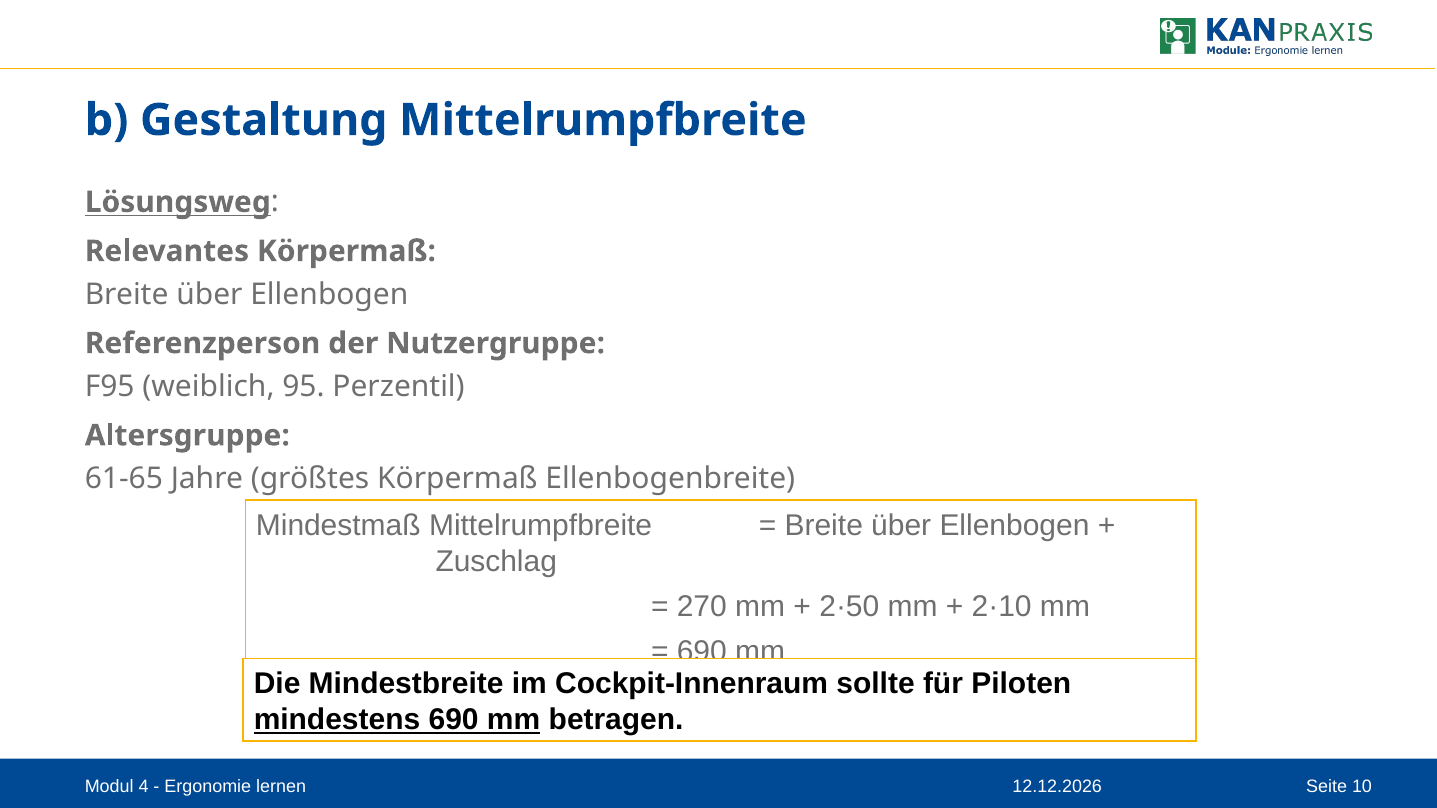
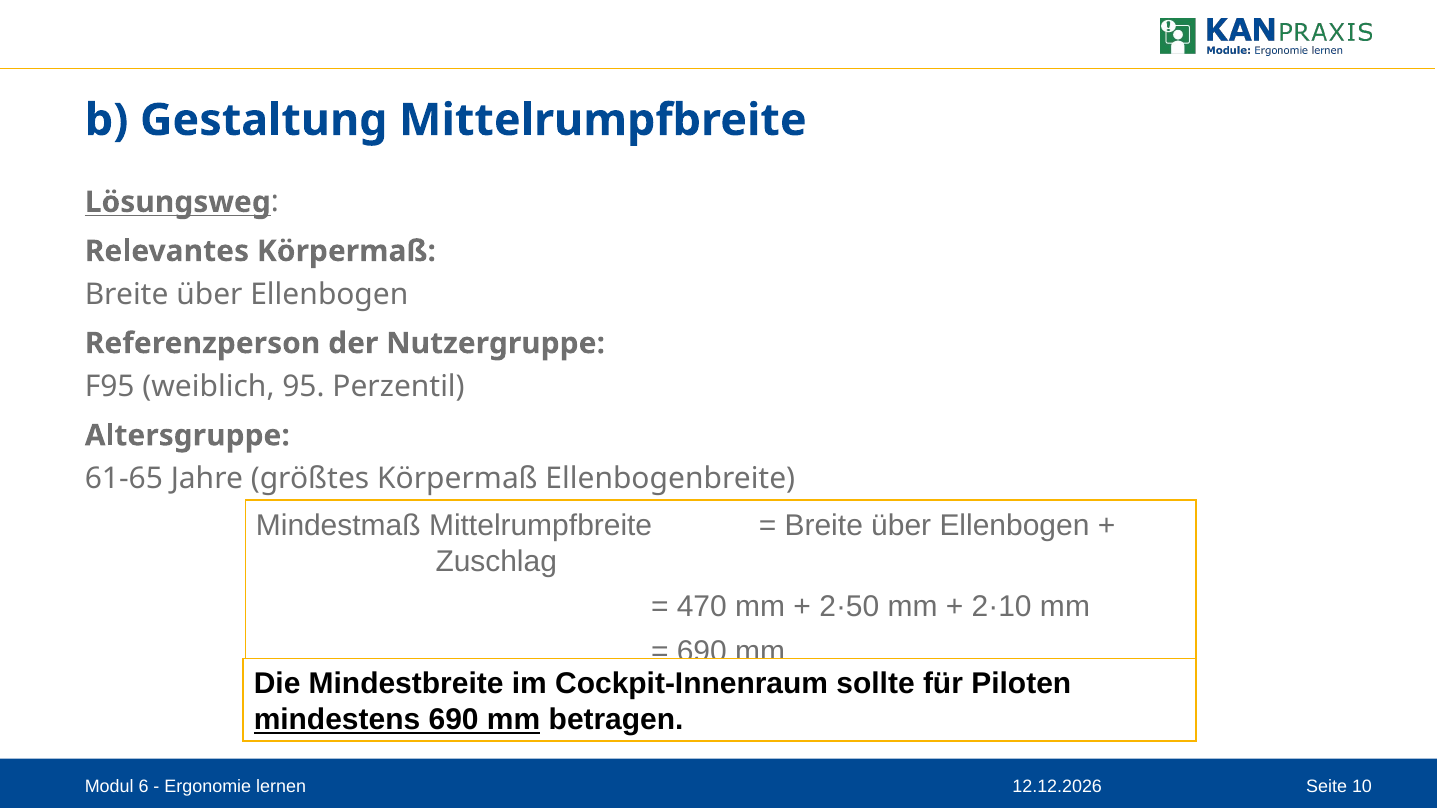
270: 270 -> 470
4: 4 -> 6
